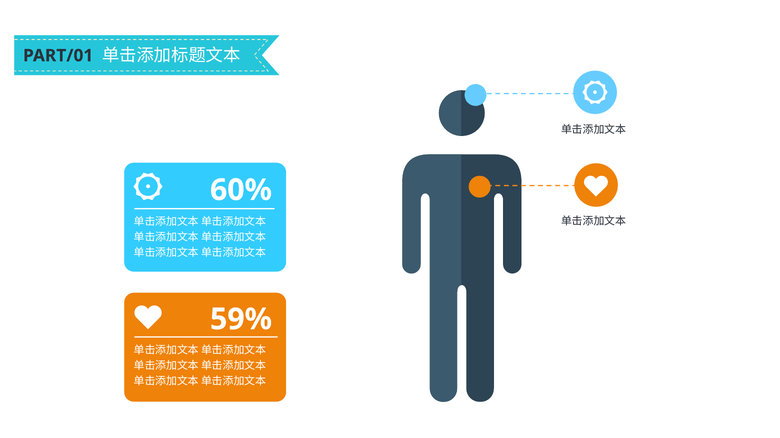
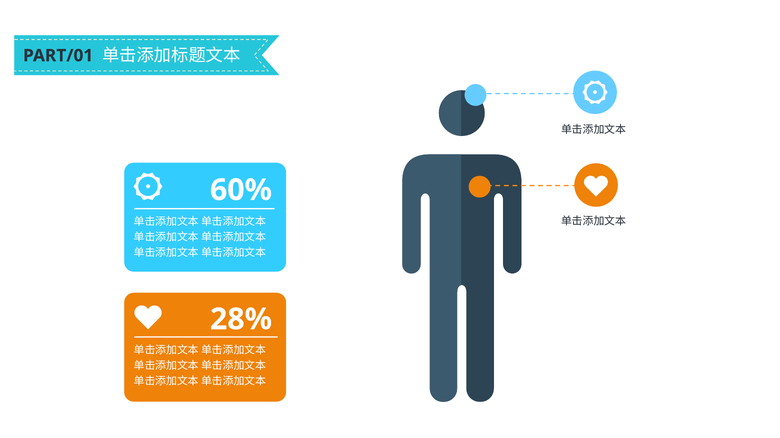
59%: 59% -> 28%
